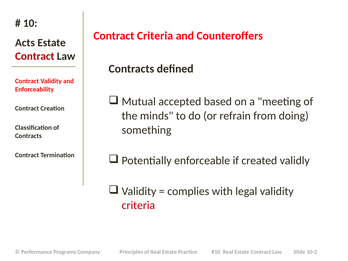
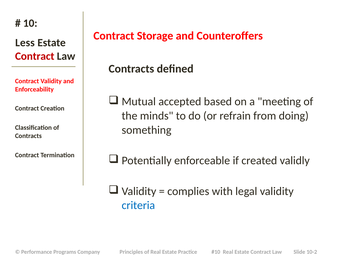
Contract Criteria: Criteria -> Storage
Acts: Acts -> Less
criteria at (138, 205) colour: red -> blue
